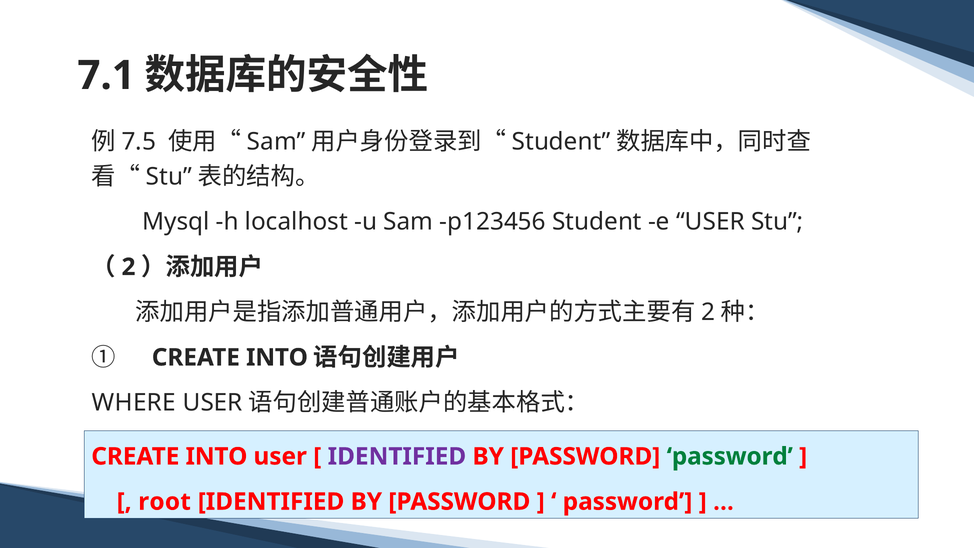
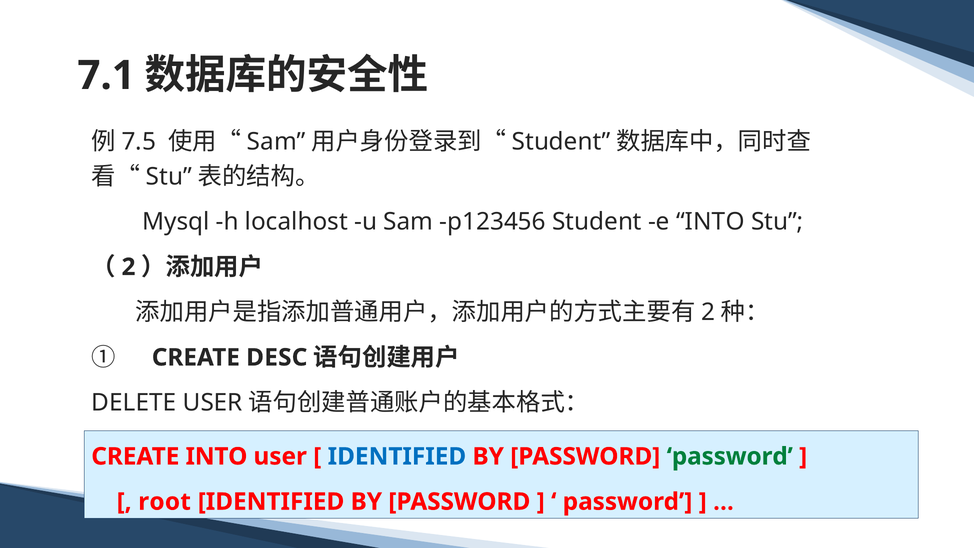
e USER: USER -> INTO
① CREATE INTO: INTO -> DESC
WHERE: WHERE -> DELETE
IDENTIFIED at (397, 456) colour: purple -> blue
